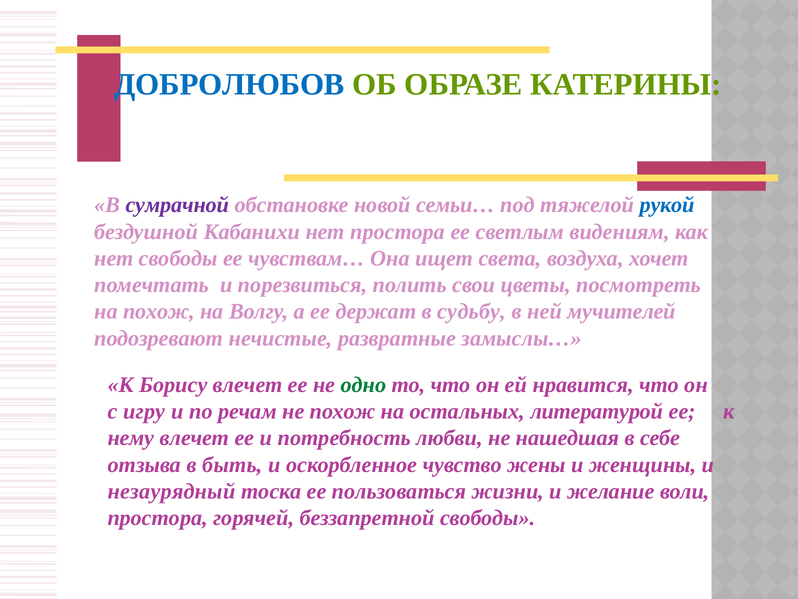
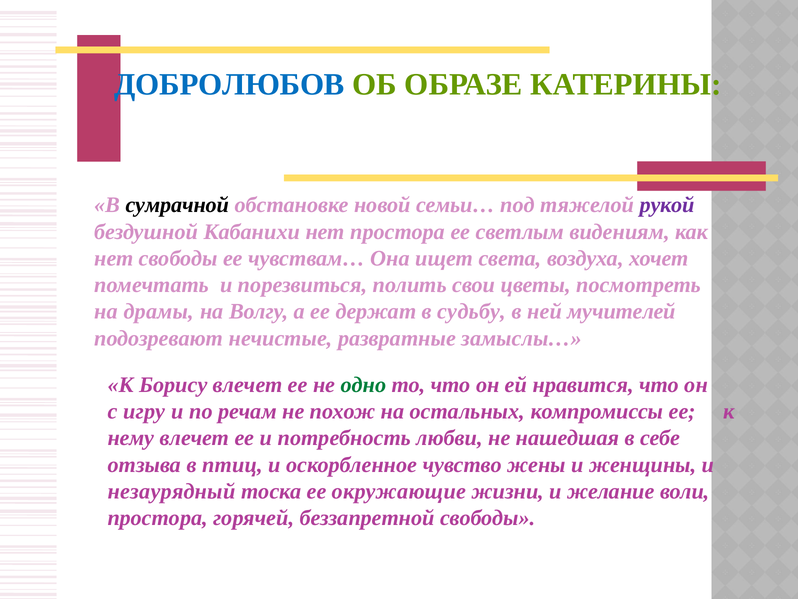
сумрачной colour: purple -> black
рукой colour: blue -> purple
на похож: похож -> драмы
литературой: литературой -> компромиссы
быть: быть -> птиц
пользоваться: пользоваться -> окружающие
